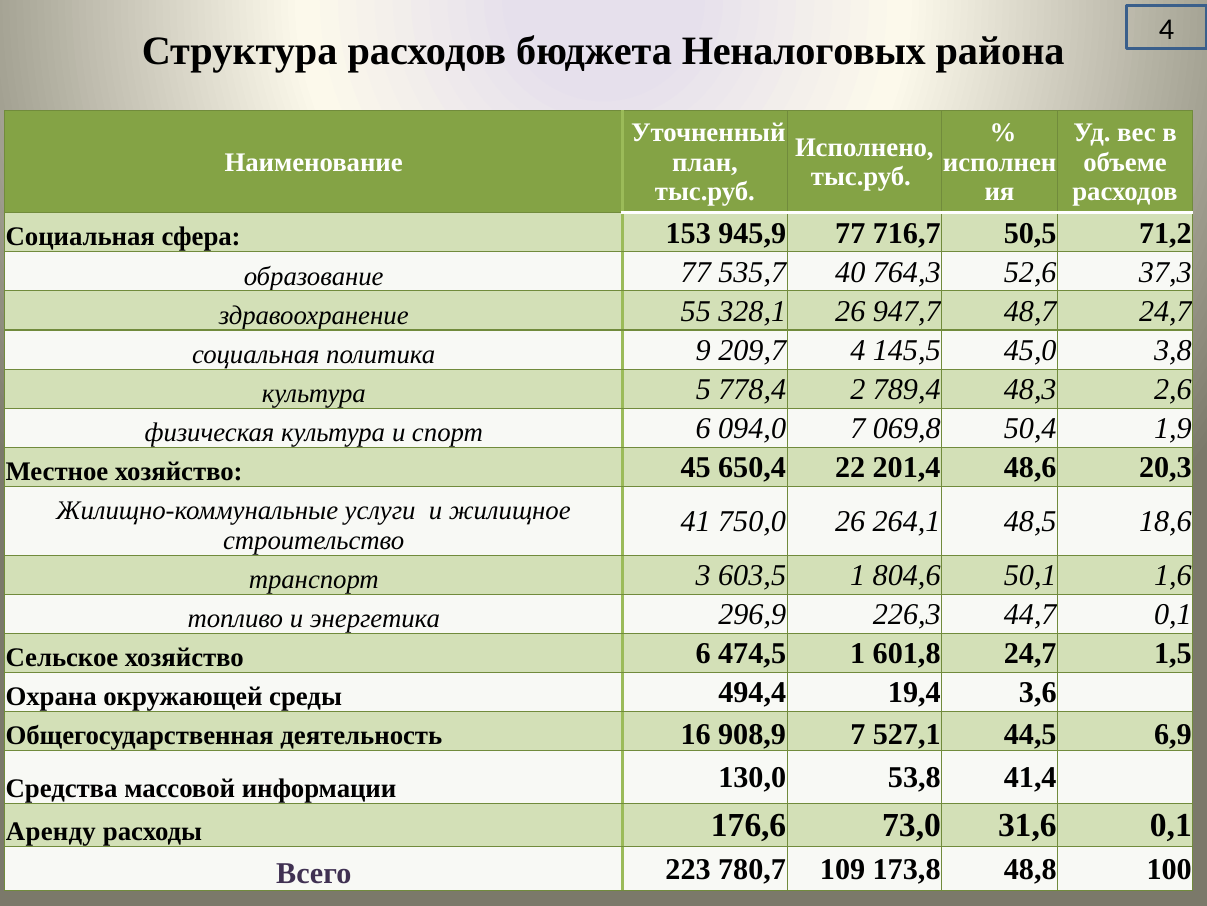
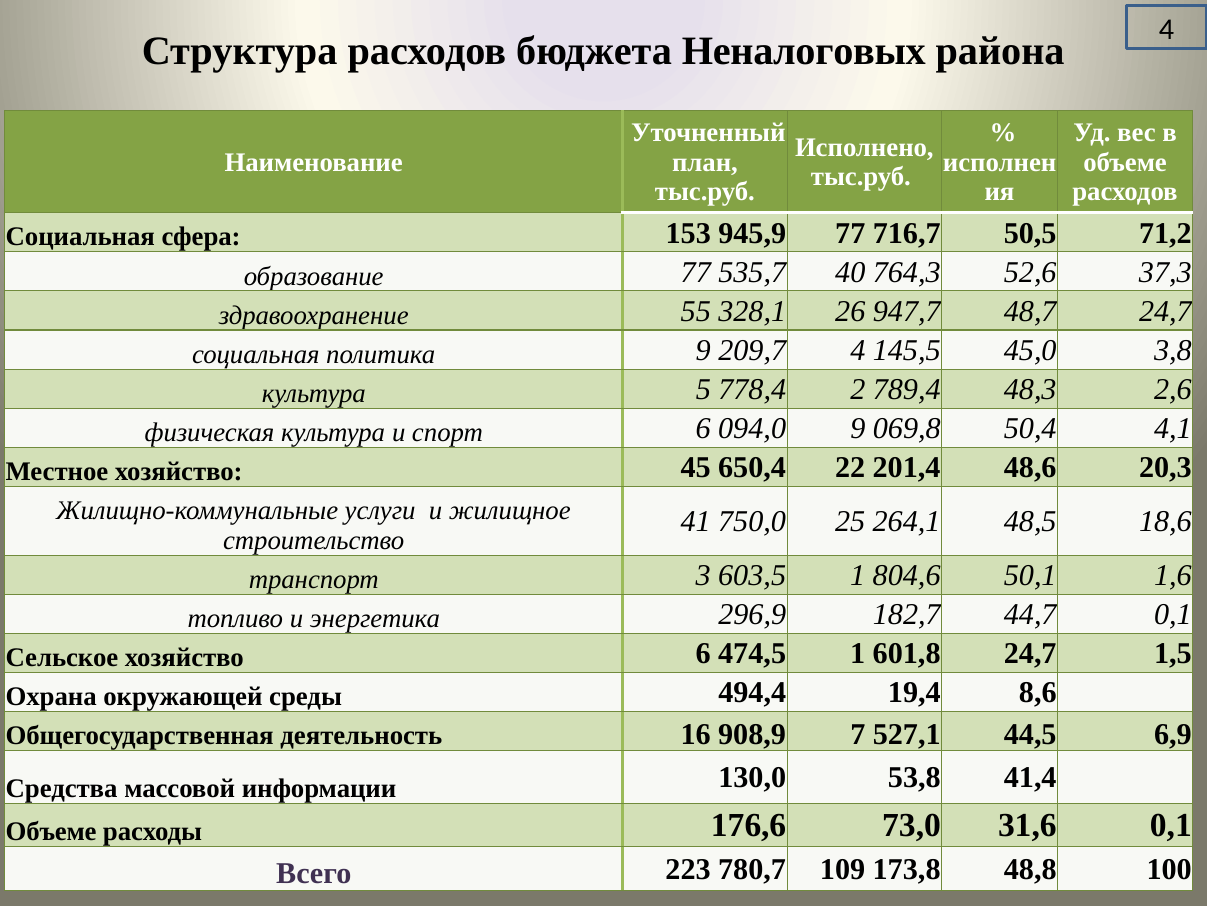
094,0 7: 7 -> 9
1,9: 1,9 -> 4,1
750,0 26: 26 -> 25
226,3: 226,3 -> 182,7
3,6: 3,6 -> 8,6
Аренду at (51, 831): Аренду -> Объеме
